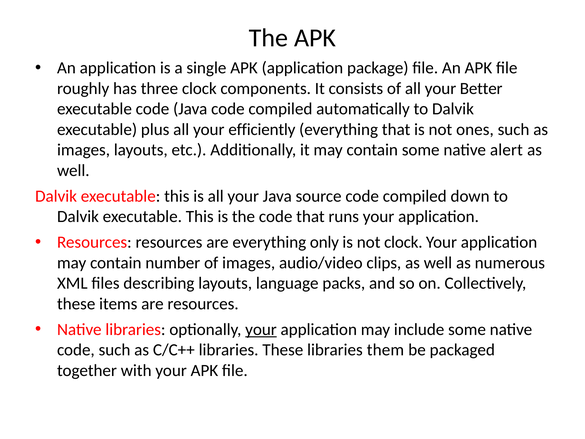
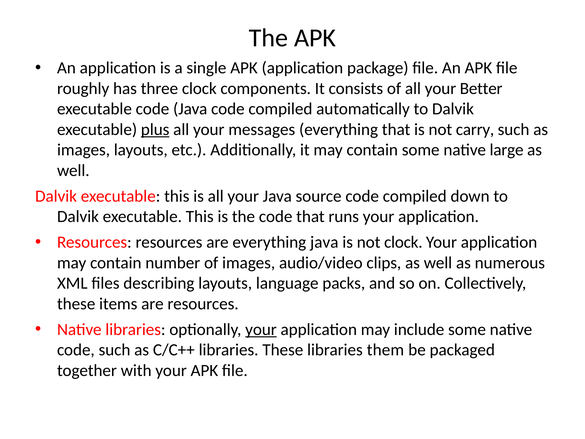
plus underline: none -> present
efficiently: efficiently -> messages
ones: ones -> carry
alert: alert -> large
everything only: only -> java
